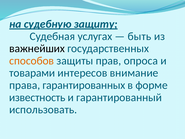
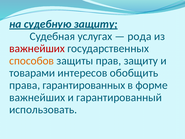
быть: быть -> рода
важнейших at (37, 48) colour: black -> red
прав опроса: опроса -> защиту
внимание: внимание -> обобщить
известность at (37, 97): известность -> важнейших
